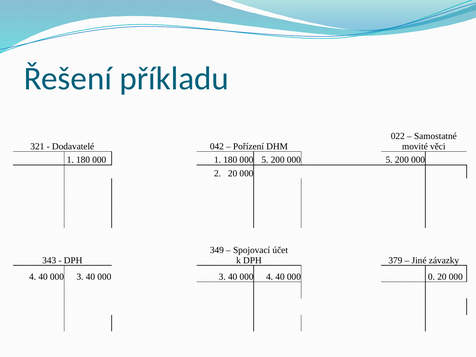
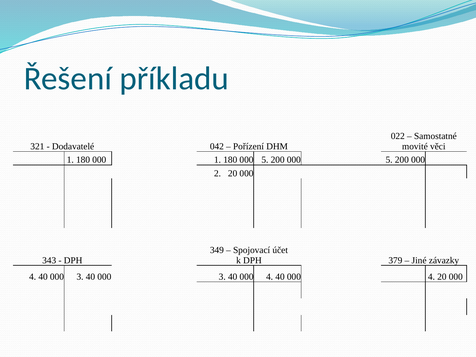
4 40 000 0: 0 -> 4
